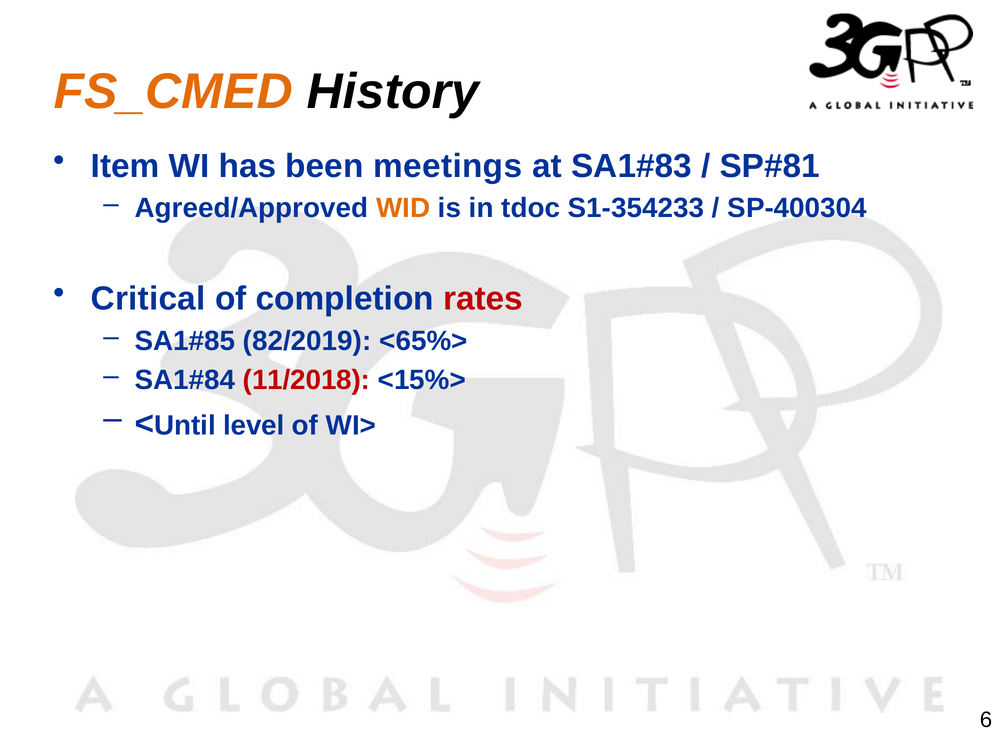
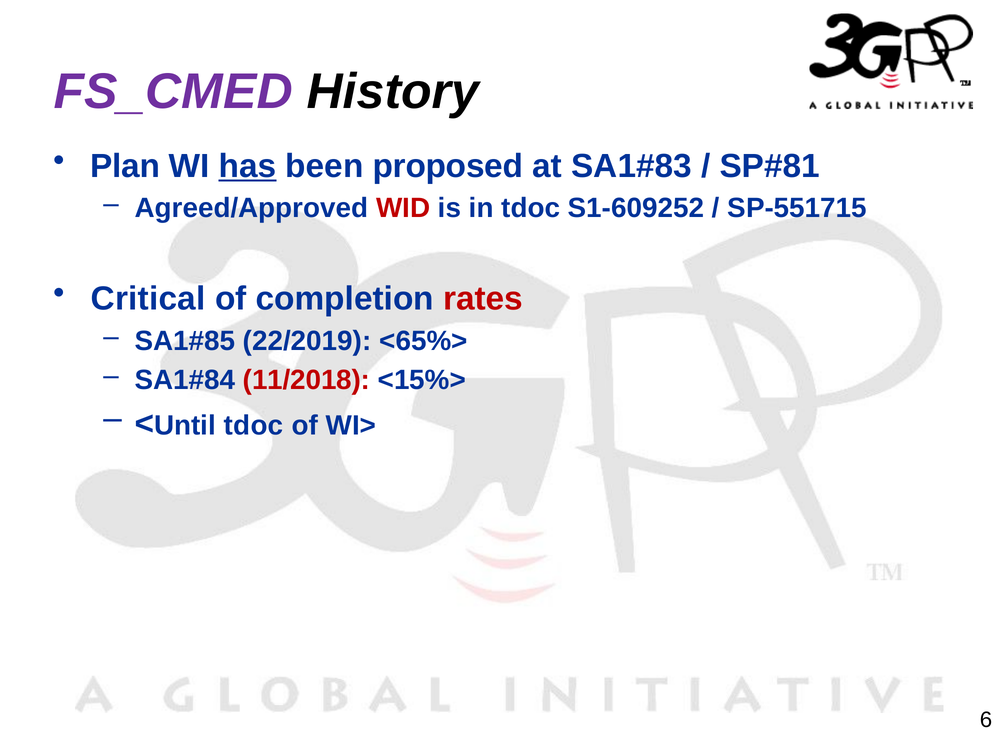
FS_CMED colour: orange -> purple
Item: Item -> Plan
has underline: none -> present
meetings: meetings -> proposed
WID colour: orange -> red
S1-354233: S1-354233 -> S1-609252
SP-400304: SP-400304 -> SP-551715
82/2019: 82/2019 -> 22/2019
level at (254, 425): level -> tdoc
